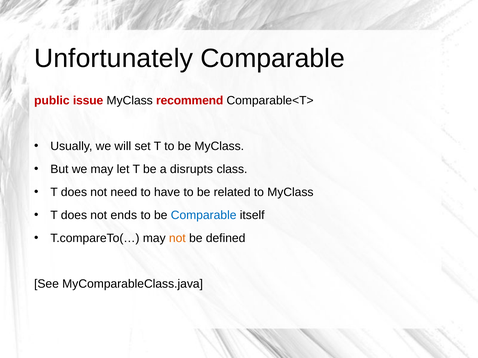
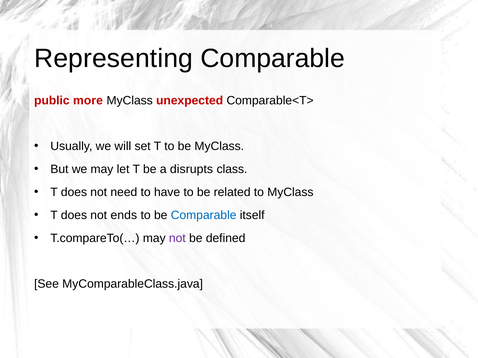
Unfortunately: Unfortunately -> Representing
issue: issue -> more
recommend: recommend -> unexpected
not at (177, 238) colour: orange -> purple
